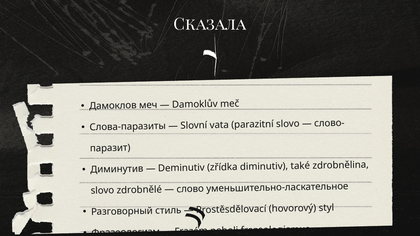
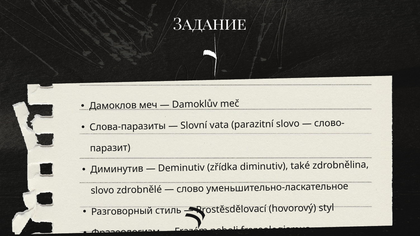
Сказала: Сказала -> Задание
